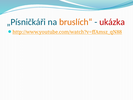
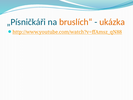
ukázka colour: red -> orange
